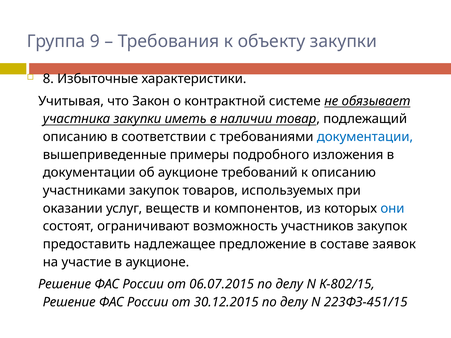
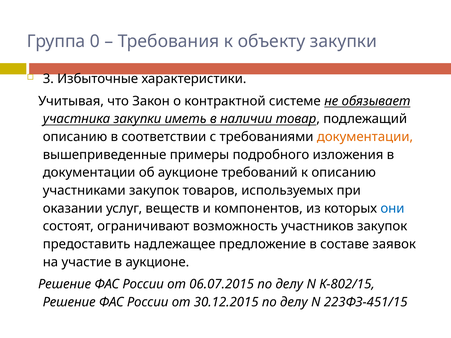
9: 9 -> 0
8: 8 -> 3
документации at (365, 137) colour: blue -> orange
